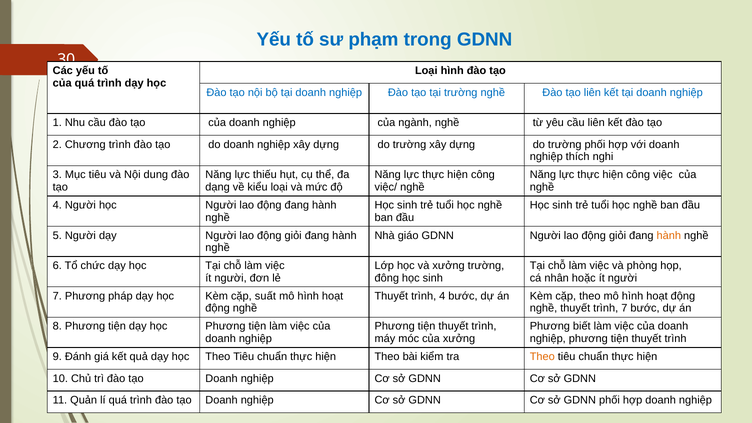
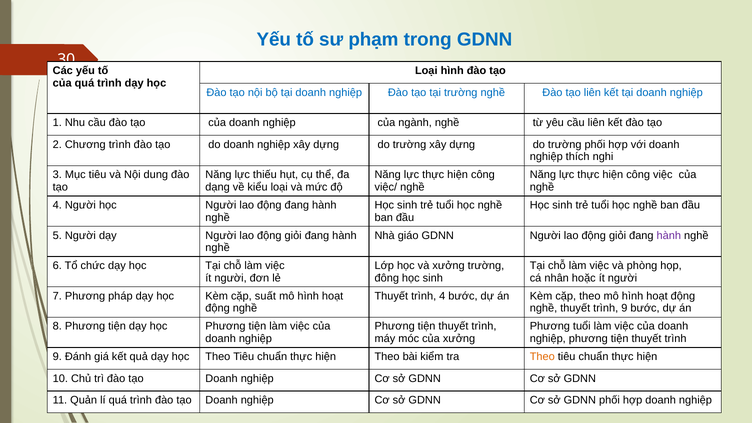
hành at (669, 235) colour: orange -> purple
nghề thuyết trình 7: 7 -> 9
Phương biết: biết -> tuổi
